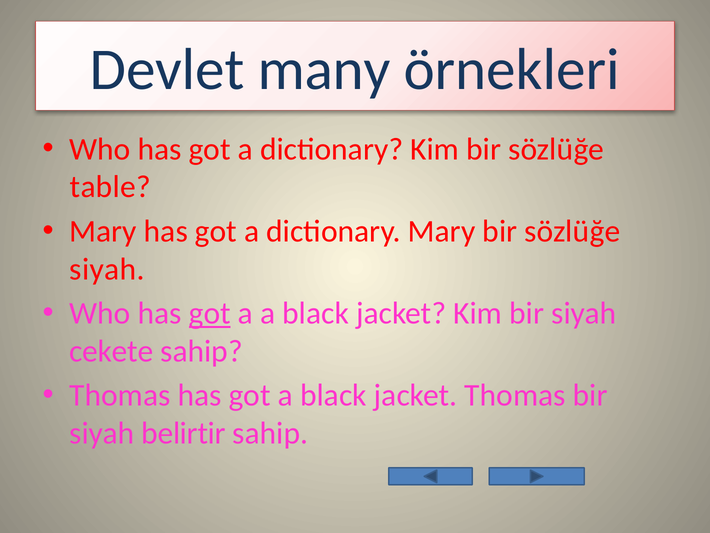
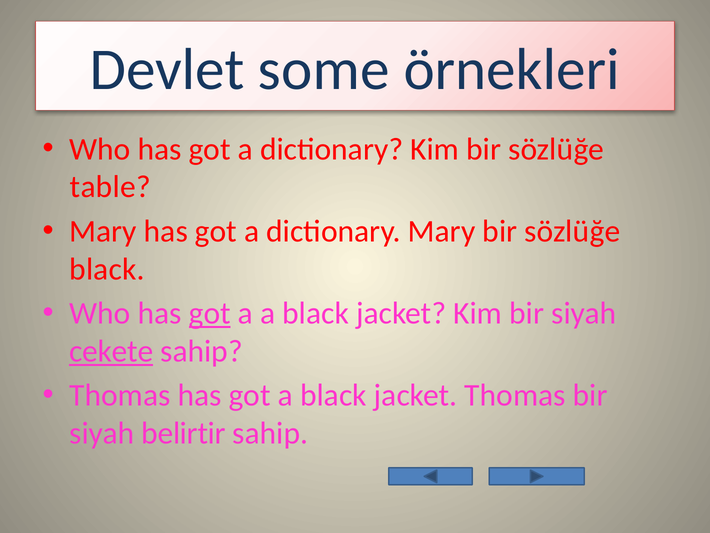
many: many -> some
siyah at (107, 269): siyah -> black
cekete underline: none -> present
